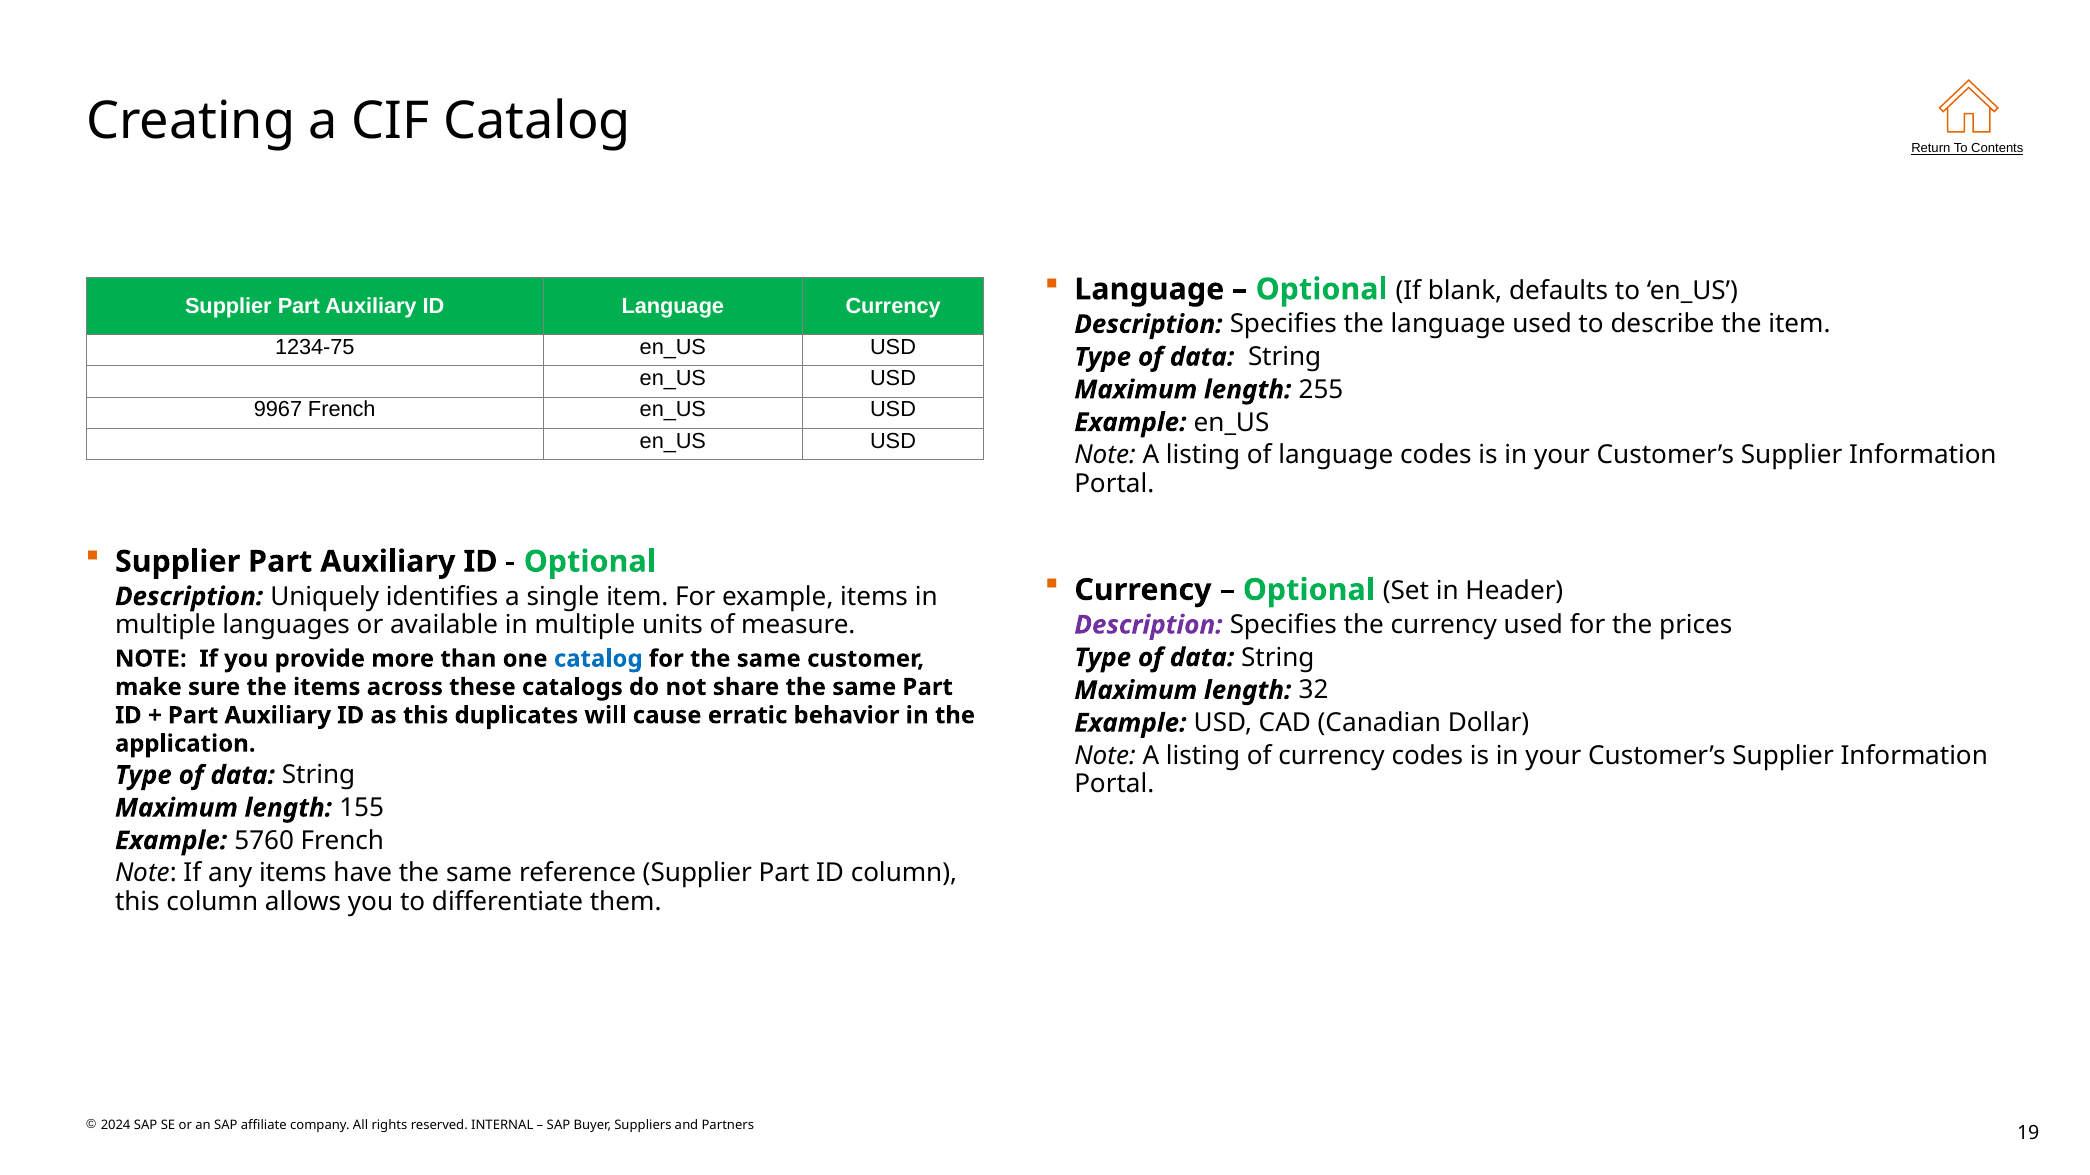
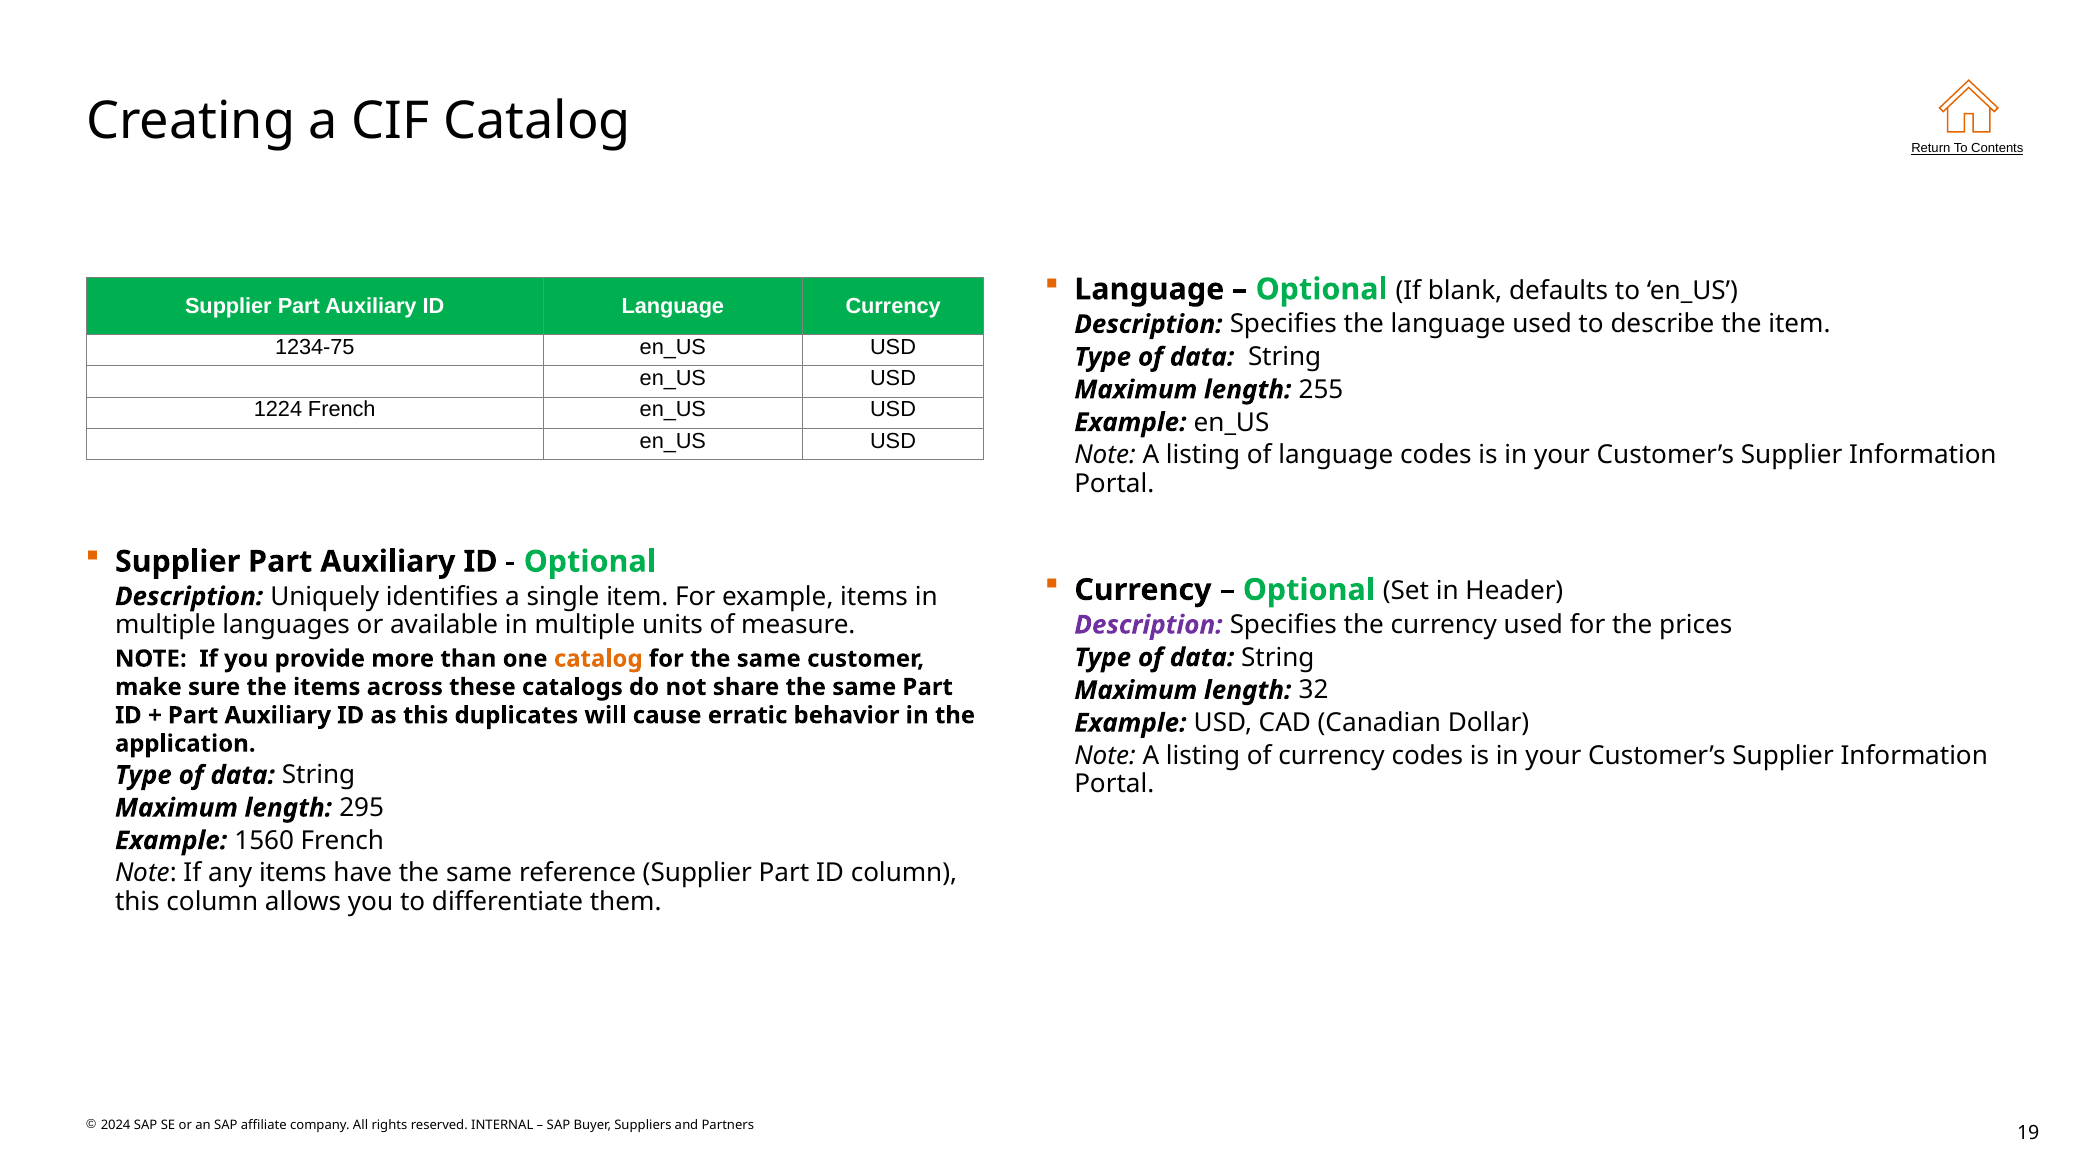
9967: 9967 -> 1224
catalog at (598, 659) colour: blue -> orange
155: 155 -> 295
5760: 5760 -> 1560
